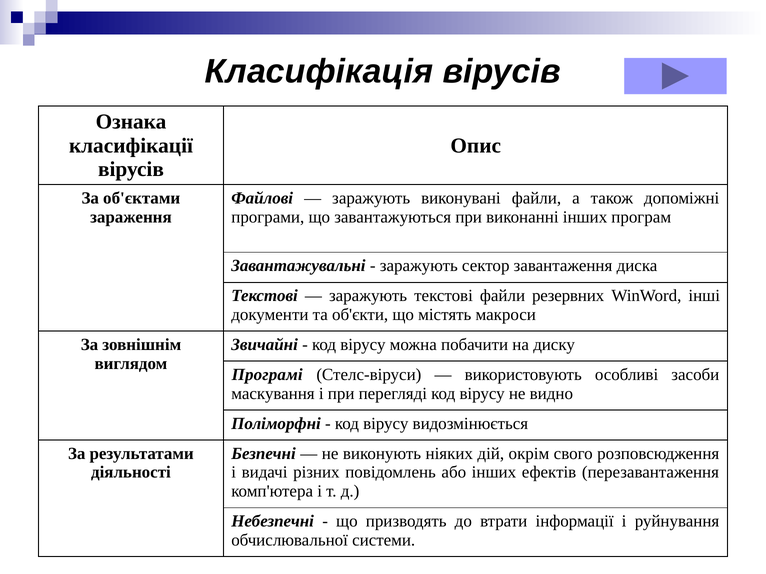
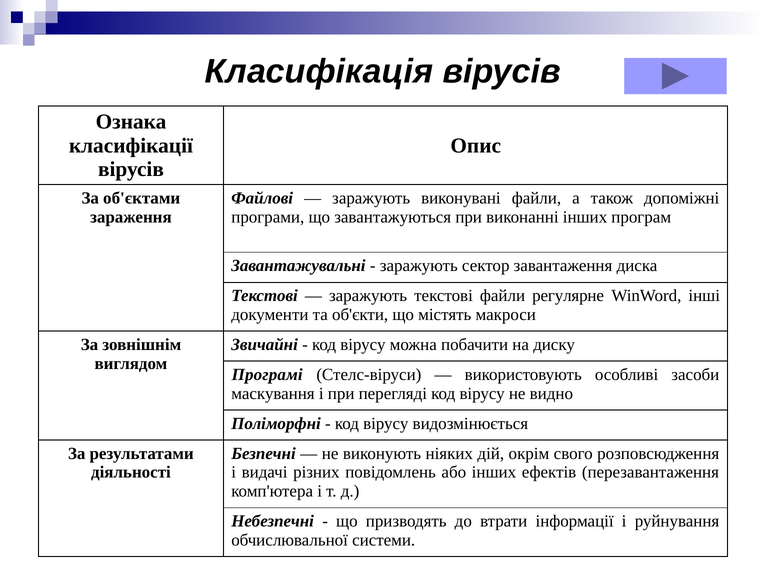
резервних: резервних -> регулярне
